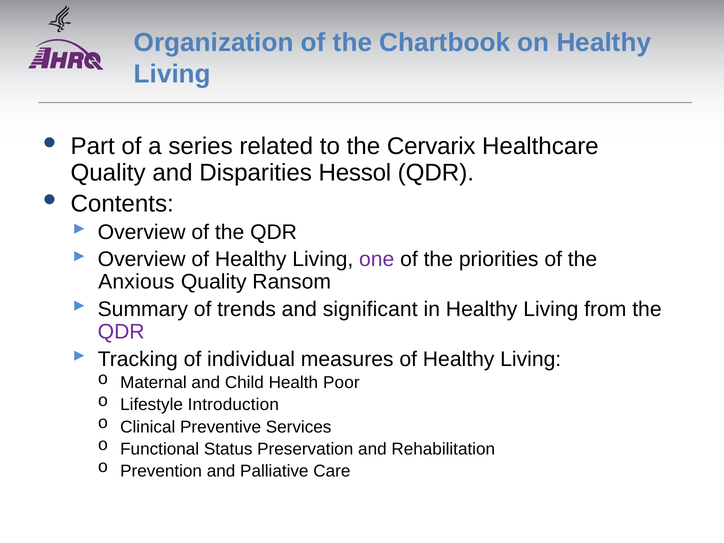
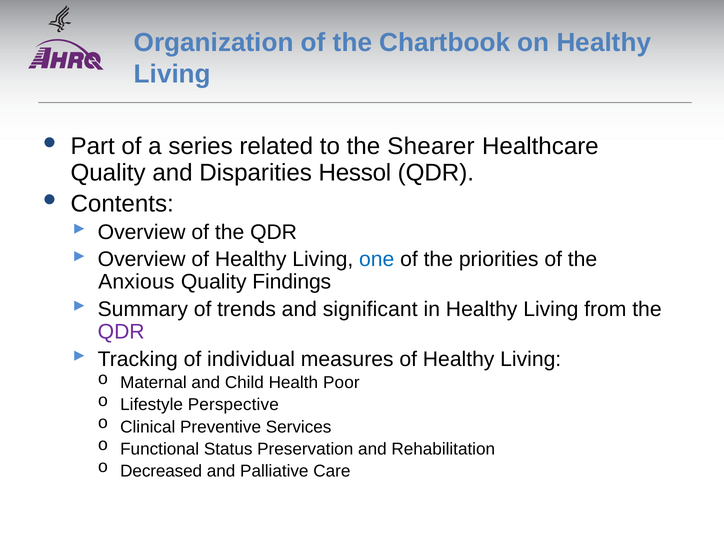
Cervarix: Cervarix -> Shearer
one colour: purple -> blue
Ransom: Ransom -> Findings
Introduction: Introduction -> Perspective
Prevention: Prevention -> Decreased
